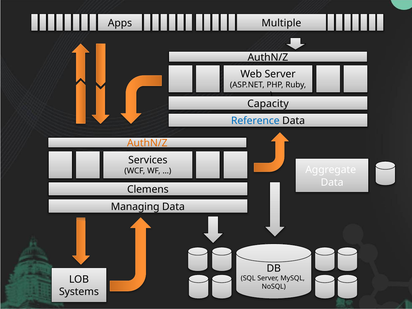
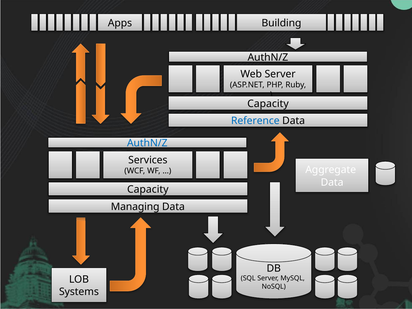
Multiple: Multiple -> Building
AuthN/Z at (147, 143) colour: orange -> blue
Clemens at (148, 190): Clemens -> Capacity
